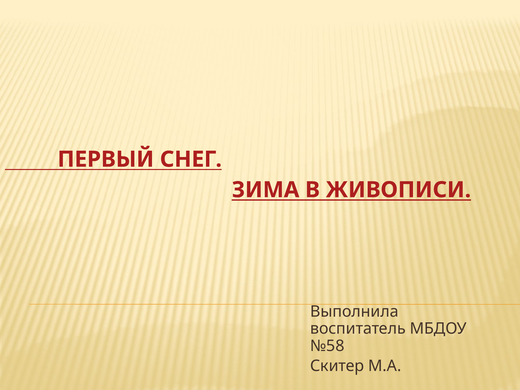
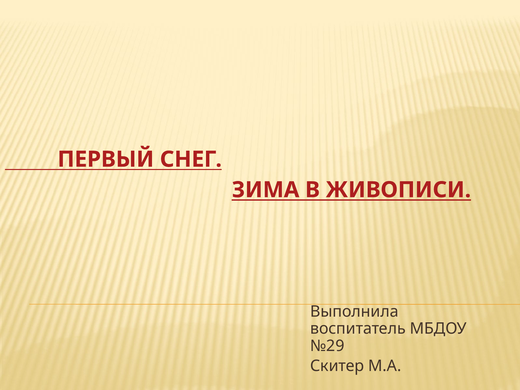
№58: №58 -> №29
